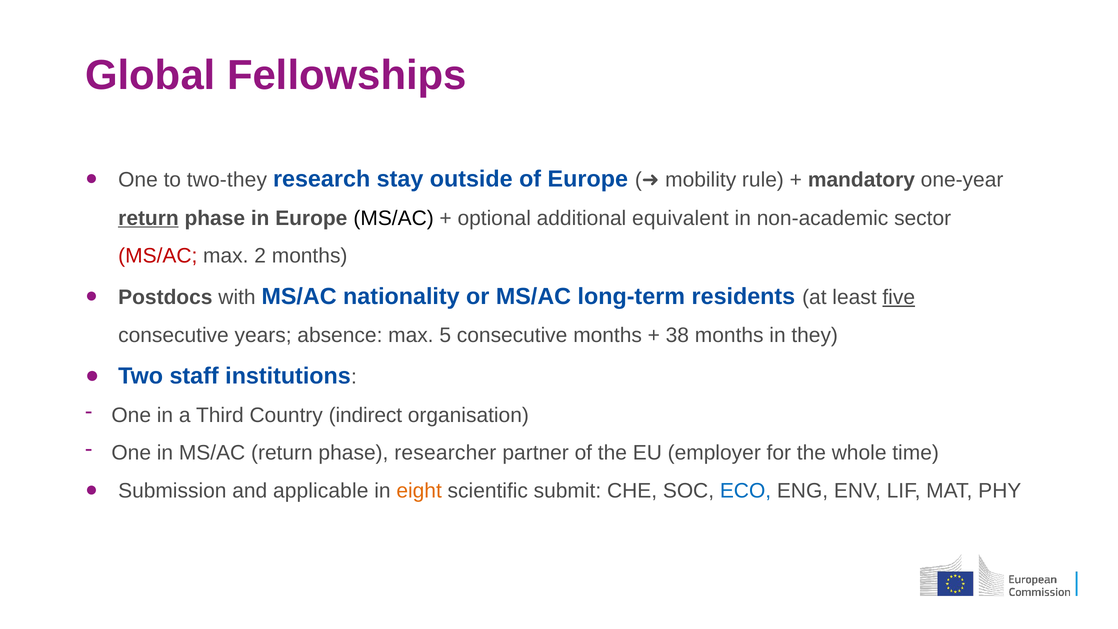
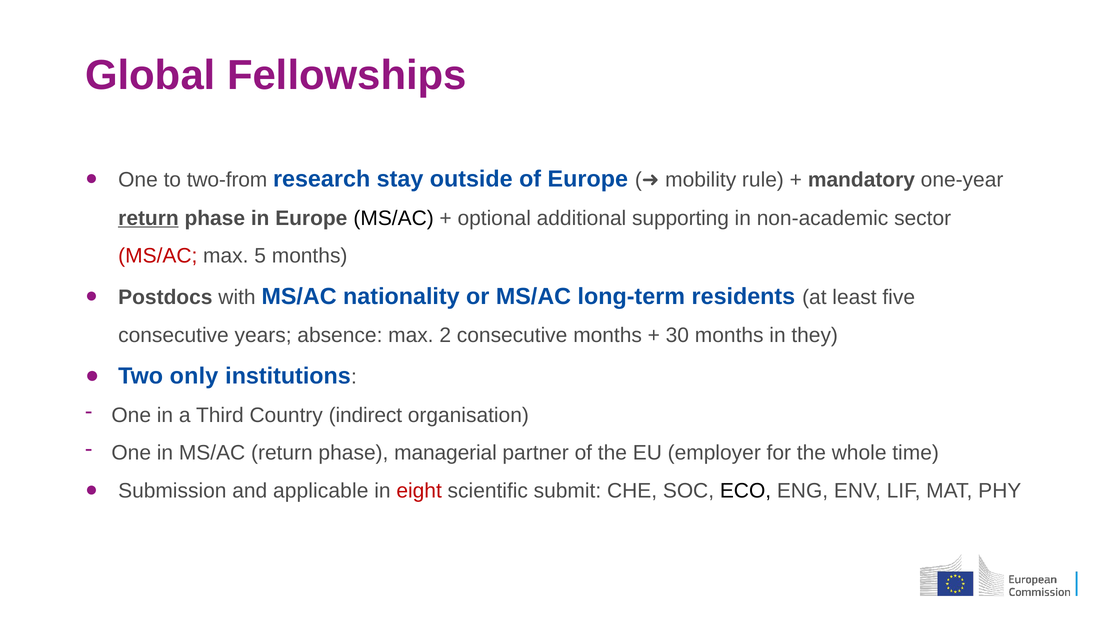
two-they: two-they -> two-from
equivalent: equivalent -> supporting
2: 2 -> 5
five underline: present -> none
5: 5 -> 2
38: 38 -> 30
staff: staff -> only
researcher: researcher -> managerial
eight colour: orange -> red
ECO colour: blue -> black
